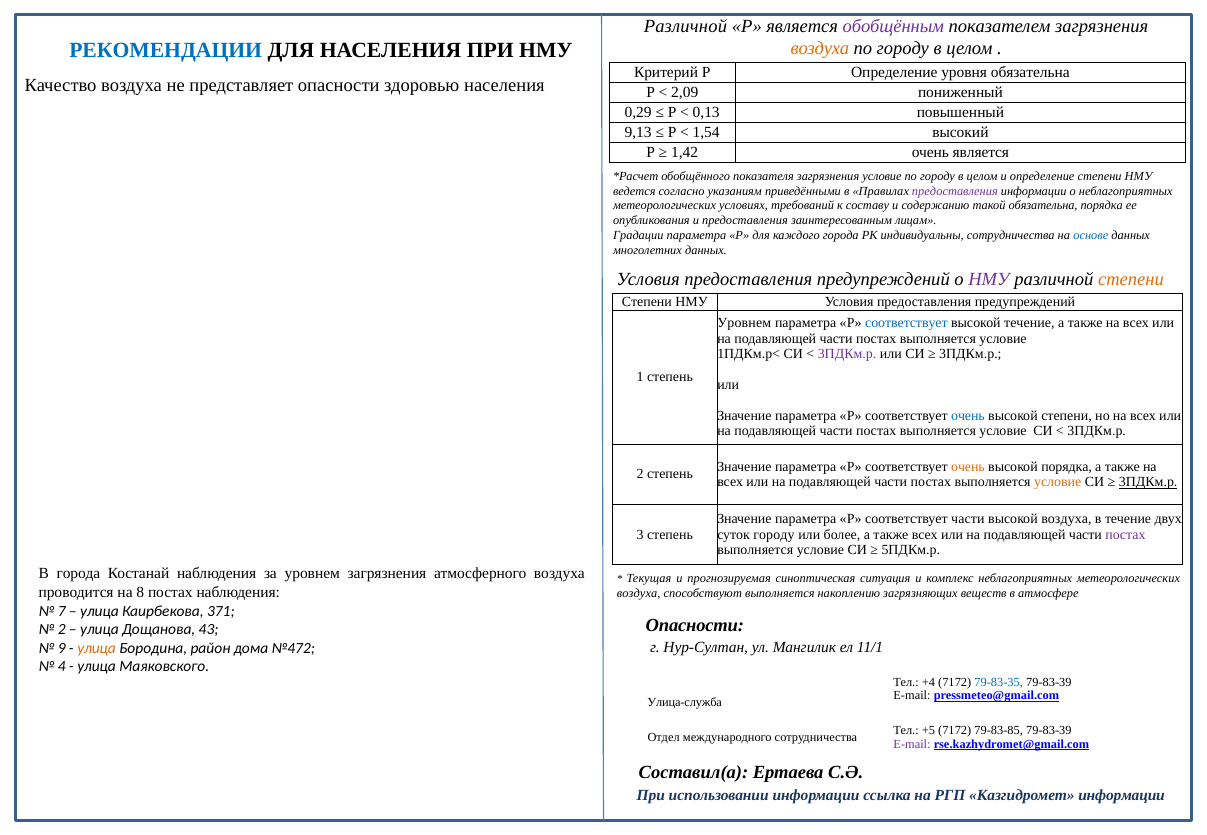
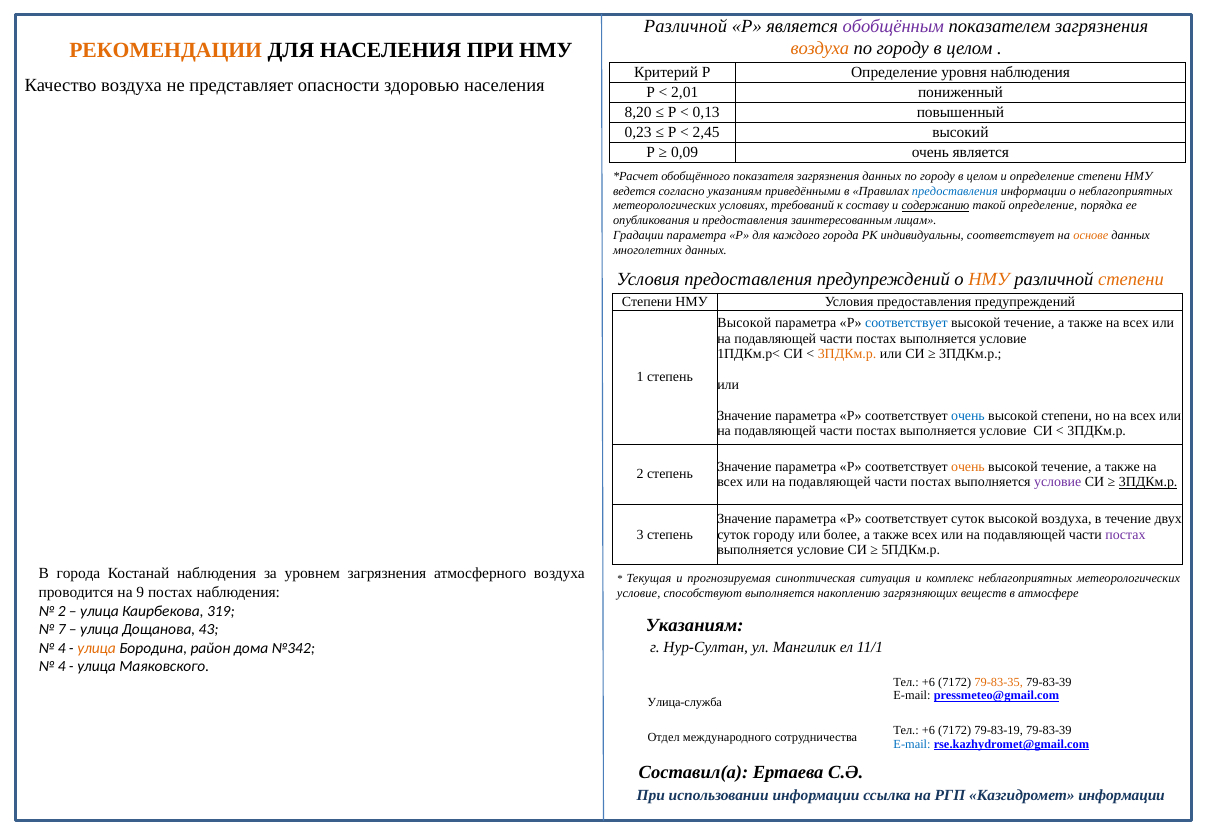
РЕКОМЕНДАЦИИ colour: blue -> orange
уровня обязательна: обязательна -> наблюдения
2,09: 2,09 -> 2,01
0,29: 0,29 -> 8,20
9,13: 9,13 -> 0,23
1,54: 1,54 -> 2,45
1,42: 1,42 -> 0,09
загрязнения условие: условие -> данных
предоставления at (955, 191) colour: purple -> blue
содержанию underline: none -> present
такой обязательна: обязательна -> определение
индивидуальны сотрудничества: сотрудничества -> соответствует
основе colour: blue -> orange
НМУ at (989, 280) colour: purple -> orange
Уровнем at (744, 323): Уровнем -> Высокой
3ПДКм.р at (847, 354) colour: purple -> orange
порядка at (1067, 467): порядка -> течение
условие at (1058, 482) colour: orange -> purple
соответствует части: части -> суток
8: 8 -> 9
воздуха at (639, 594): воздуха -> условие
7 at (62, 611): 7 -> 2
371: 371 -> 319
Опасности at (695, 626): Опасности -> Указаниям
2 at (62, 630): 2 -> 7
9 at (62, 649): 9 -> 4
№472: №472 -> №342
+4 at (928, 683): +4 -> +6
79-83-35 colour: blue -> orange
+5 at (928, 731): +5 -> +6
79-83-85: 79-83-85 -> 79-83-19
E-mail at (912, 745) colour: purple -> blue
